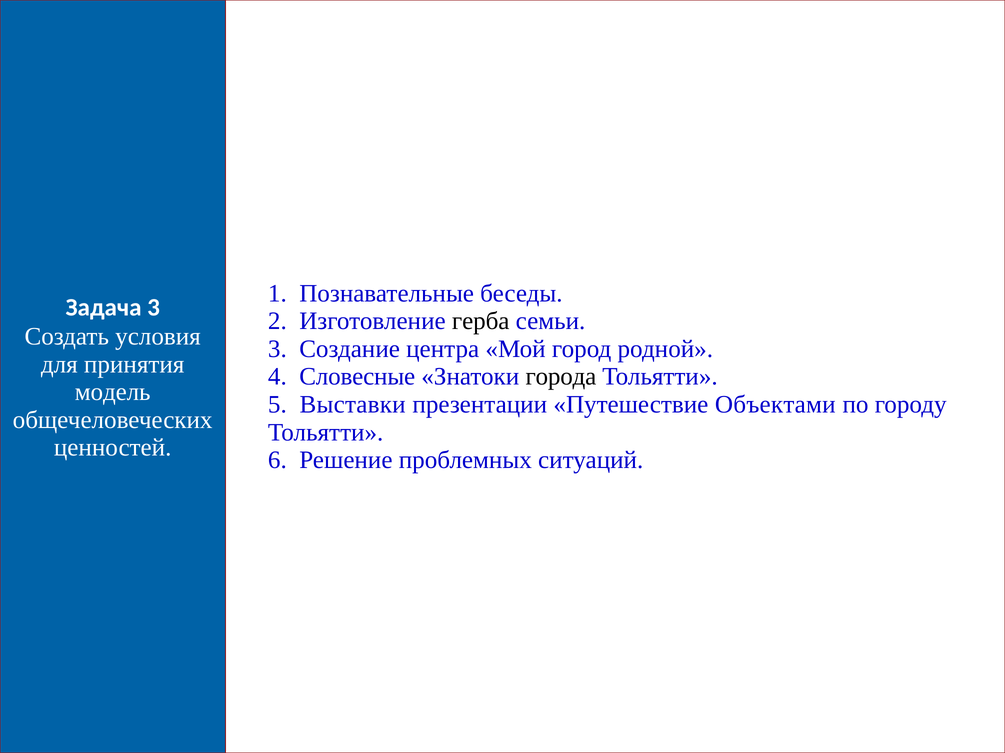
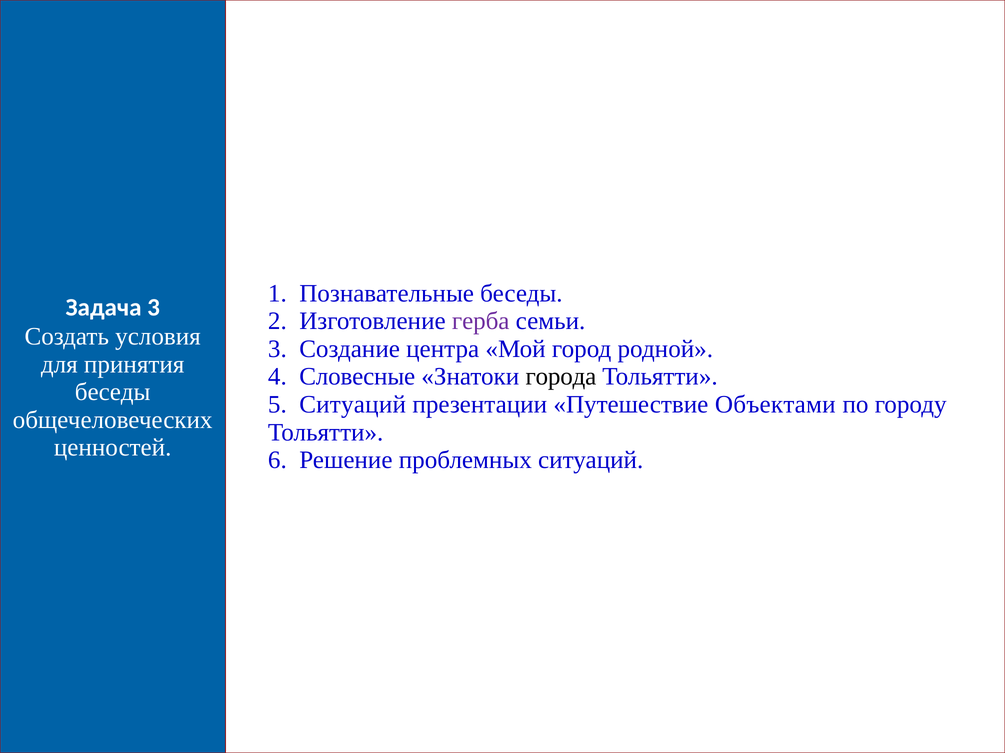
герба colour: black -> purple
модель at (113, 392): модель -> беседы
5 Выставки: Выставки -> Ситуаций
